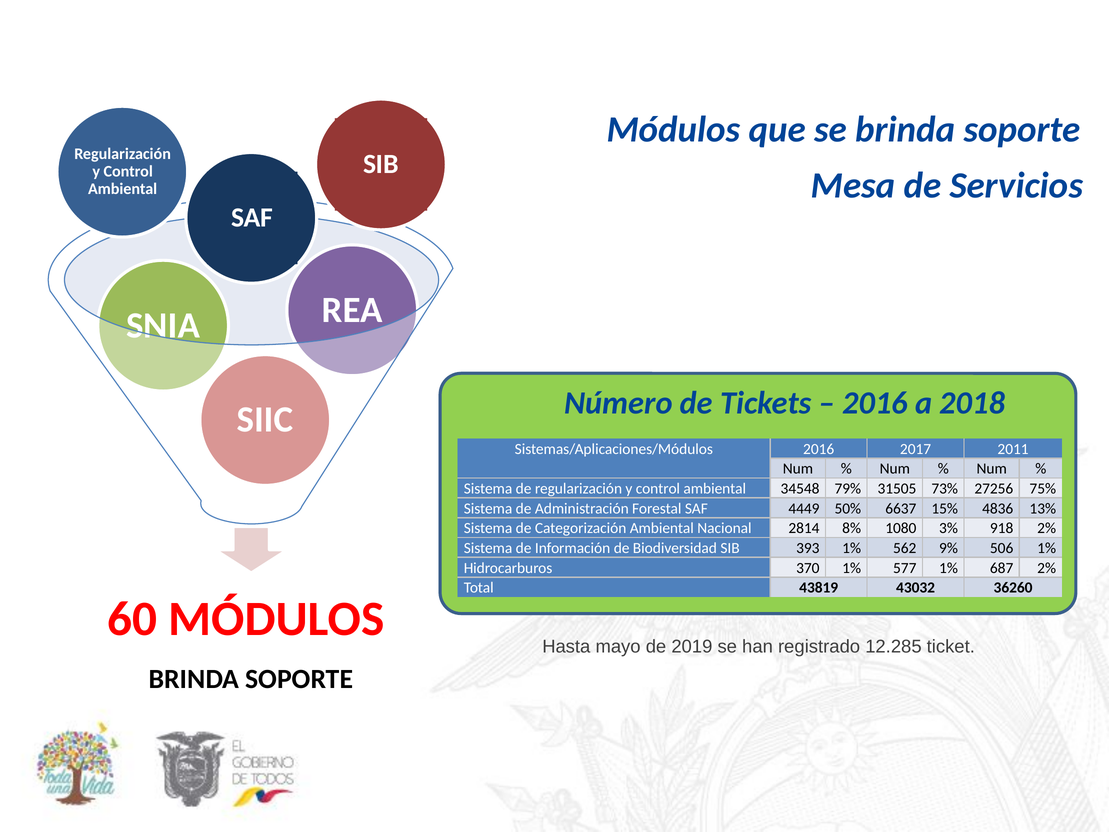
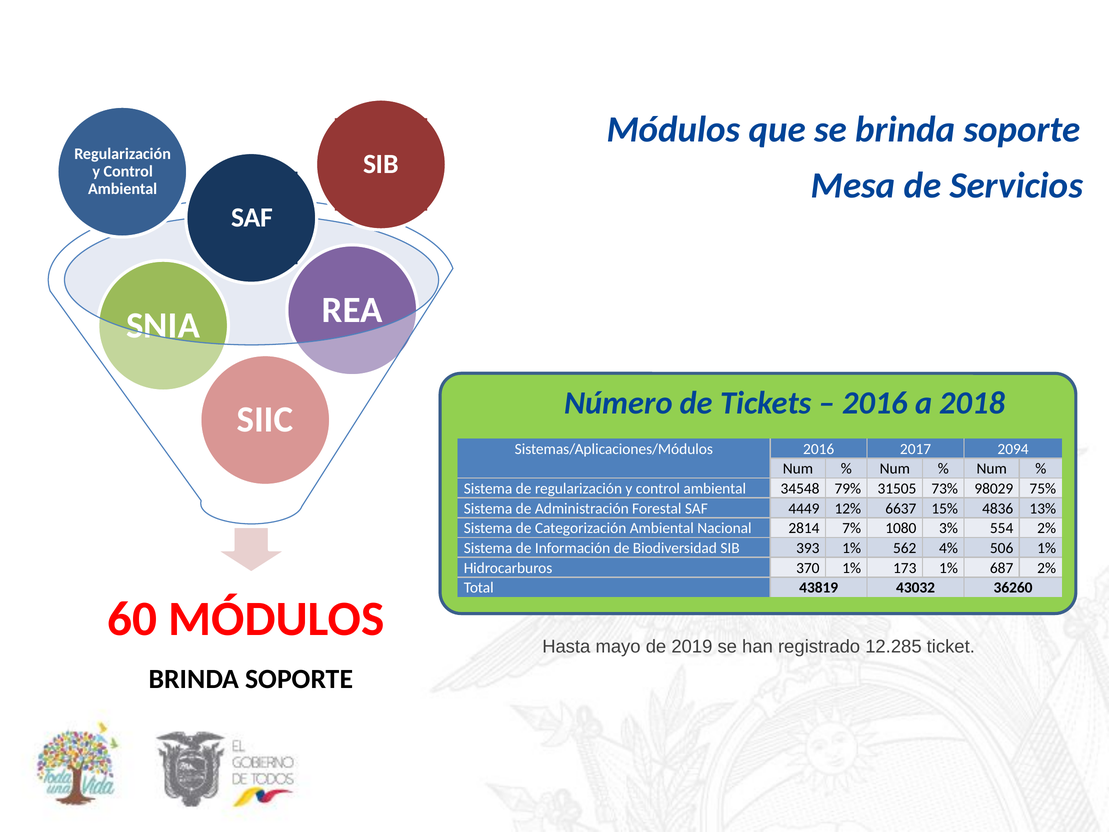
2011: 2011 -> 2094
27256: 27256 -> 98029
50%: 50% -> 12%
8%: 8% -> 7%
918: 918 -> 554
9%: 9% -> 4%
577: 577 -> 173
